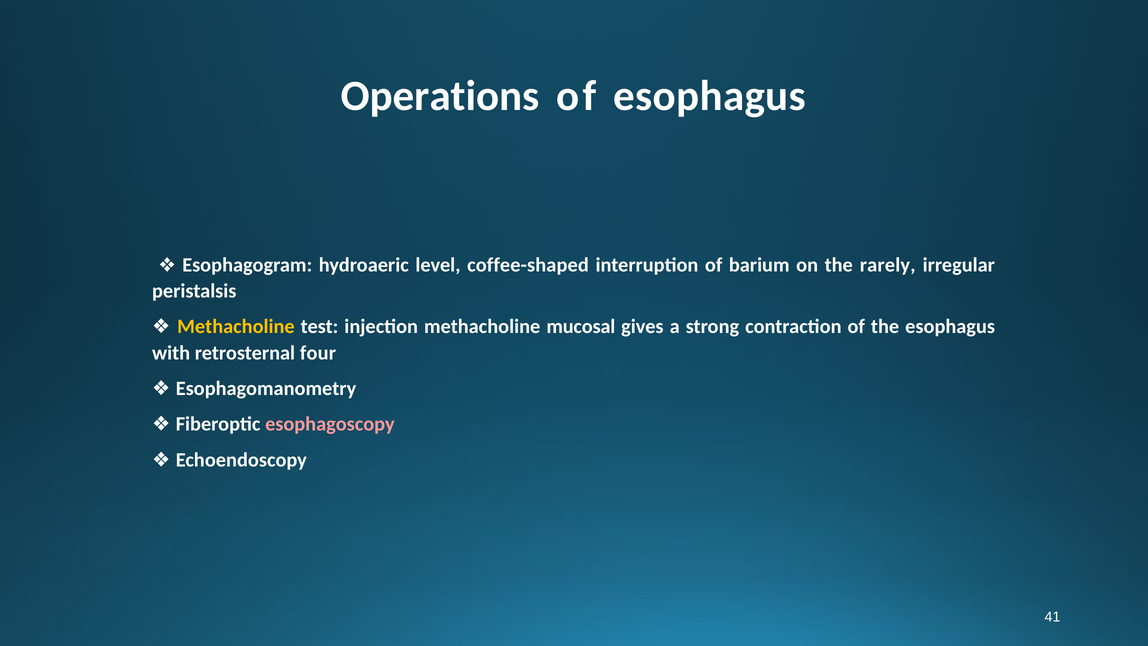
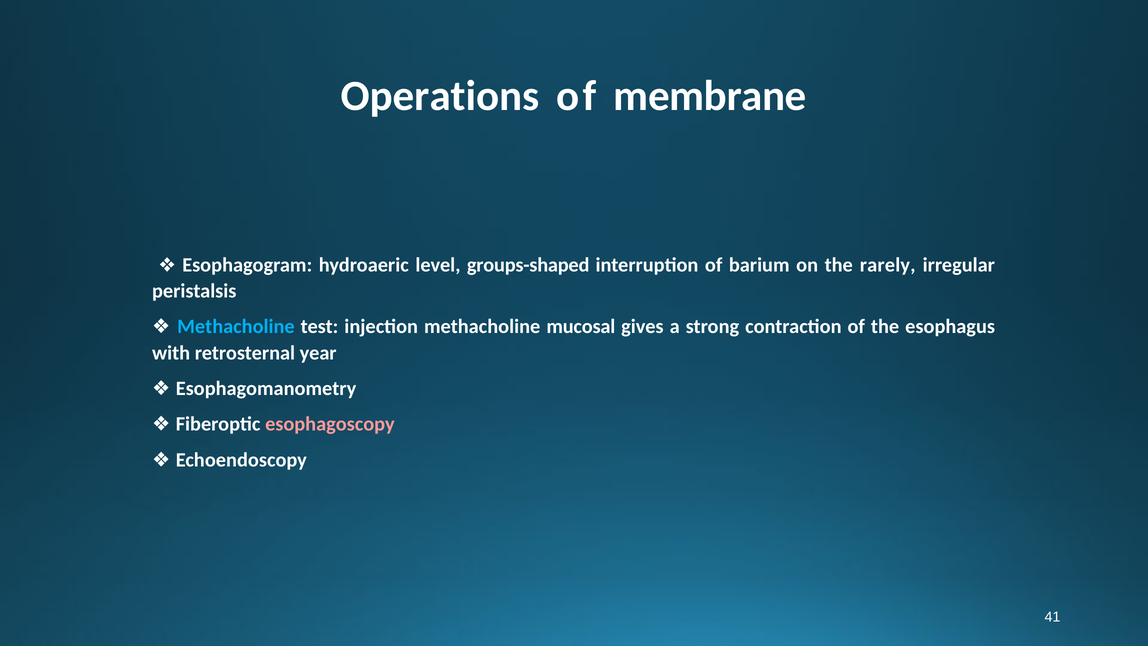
of esophagus: esophagus -> membrane
coffee-shaped: coffee-shaped -> groups-shaped
Methacholine at (236, 327) colour: yellow -> light blue
four: four -> year
